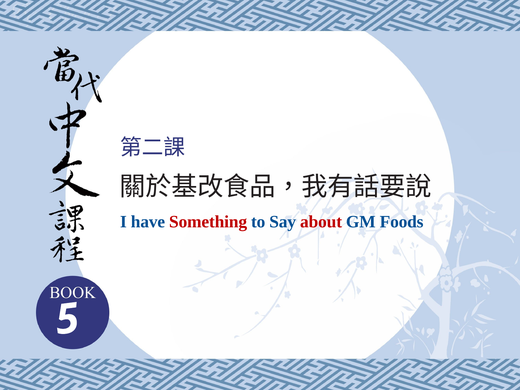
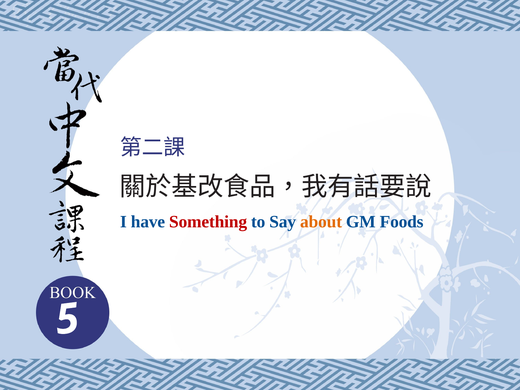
about colour: red -> orange
